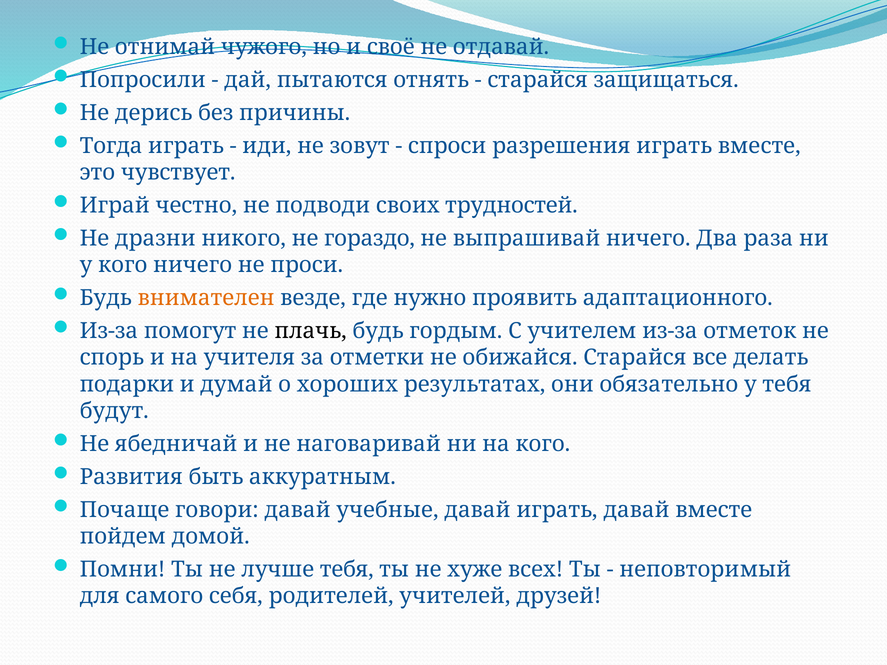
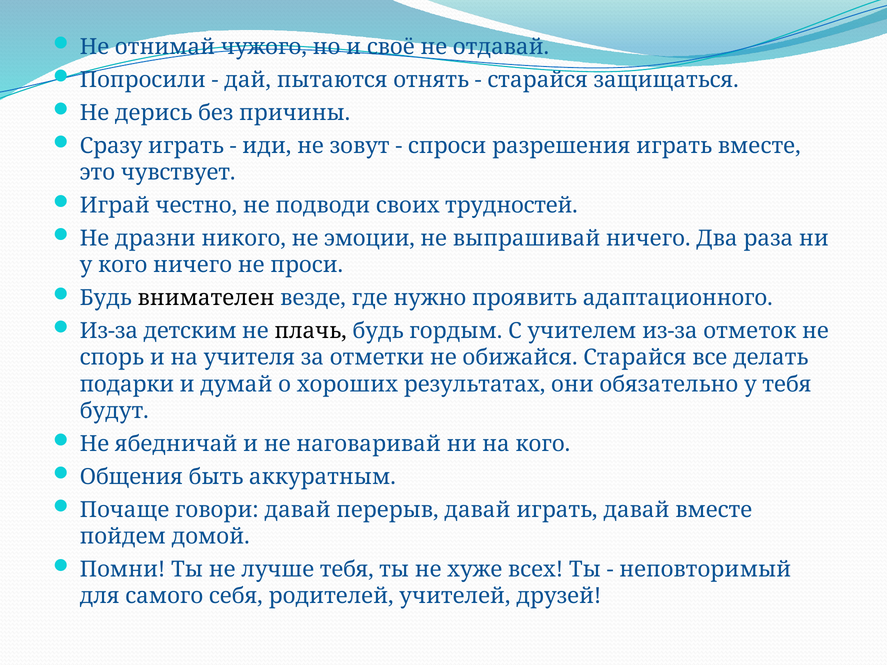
Тогда: Тогда -> Сразу
гораздо: гораздо -> эмоции
внимателен colour: orange -> black
помогут: помогут -> детским
Развития: Развития -> Общения
учебные: учебные -> перерыв
